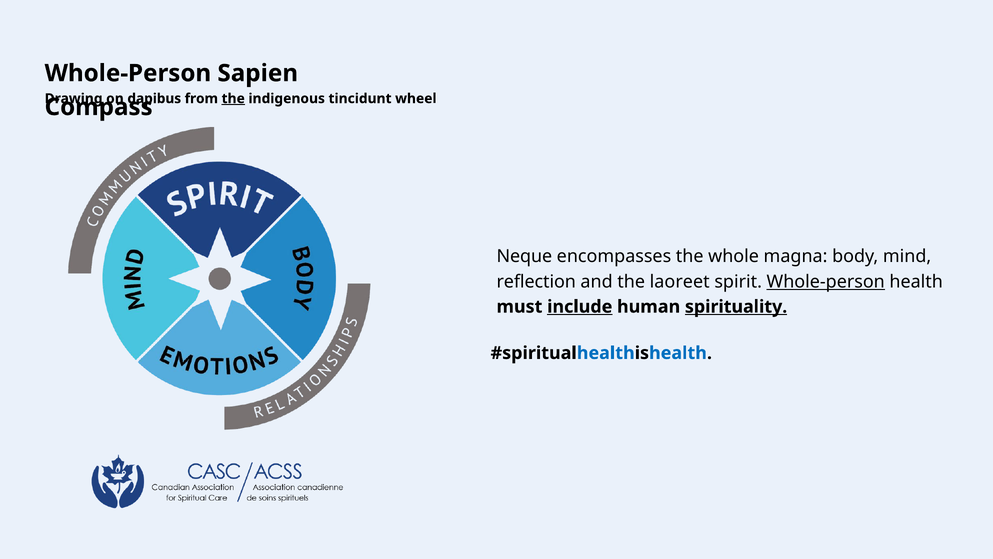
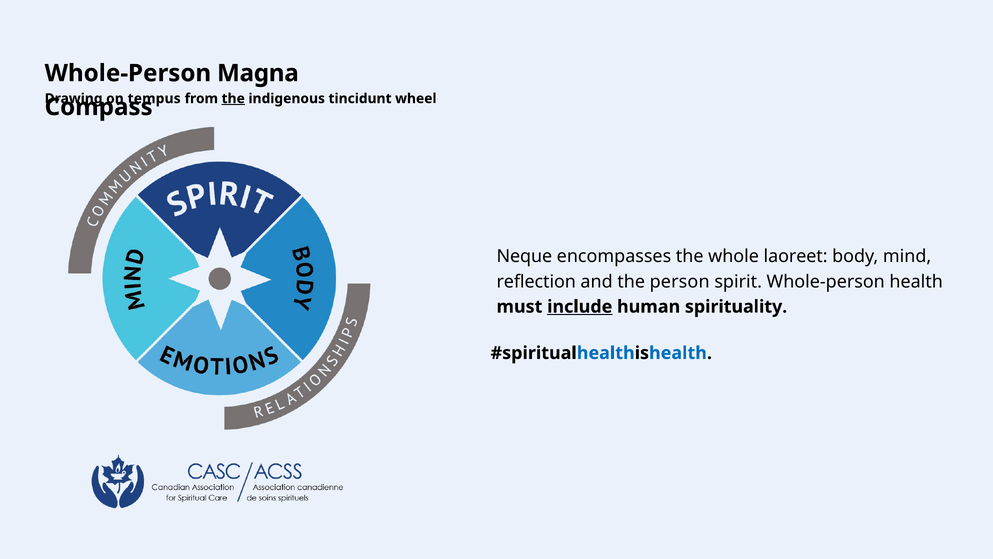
Sapien: Sapien -> Magna
dapibus: dapibus -> tempus
magna: magna -> laoreet
laoreet: laoreet -> person
Whole-person at (826, 281) underline: present -> none
spirituality underline: present -> none
